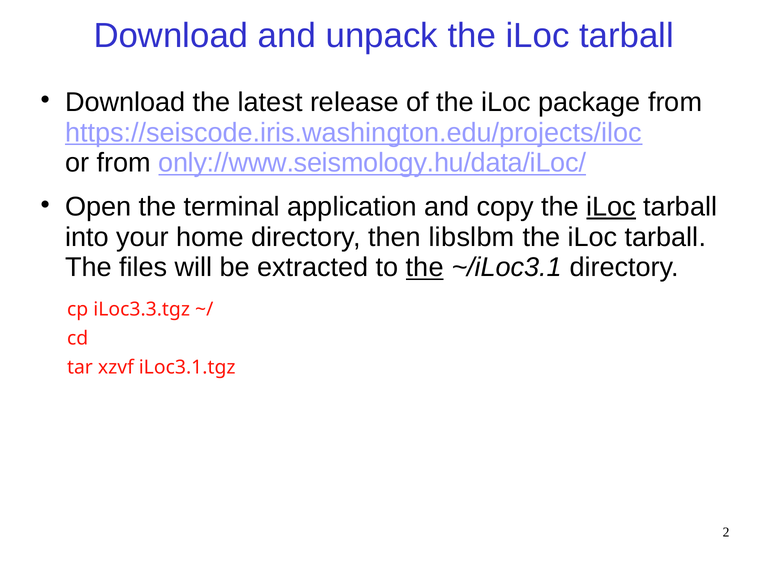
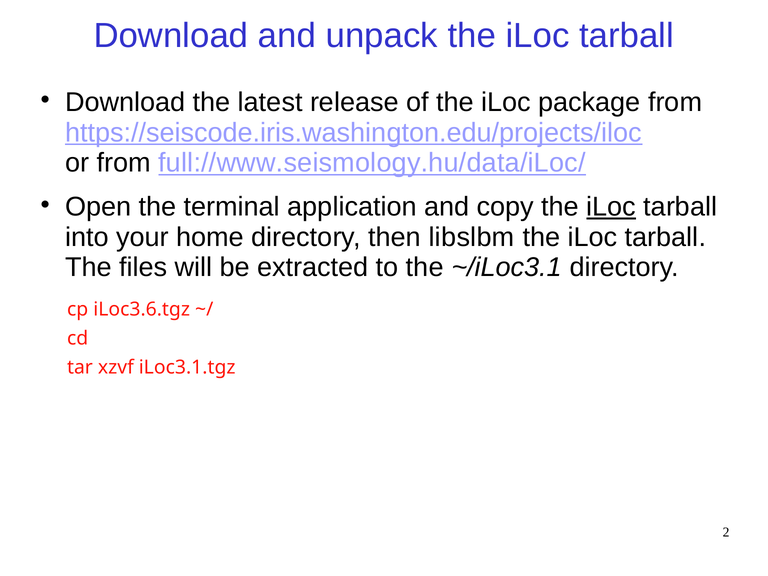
only://www.seismology.hu/data/iLoc/: only://www.seismology.hu/data/iLoc/ -> full://www.seismology.hu/data/iLoc/
the at (425, 267) underline: present -> none
iLoc3.3.tgz: iLoc3.3.tgz -> iLoc3.6.tgz
